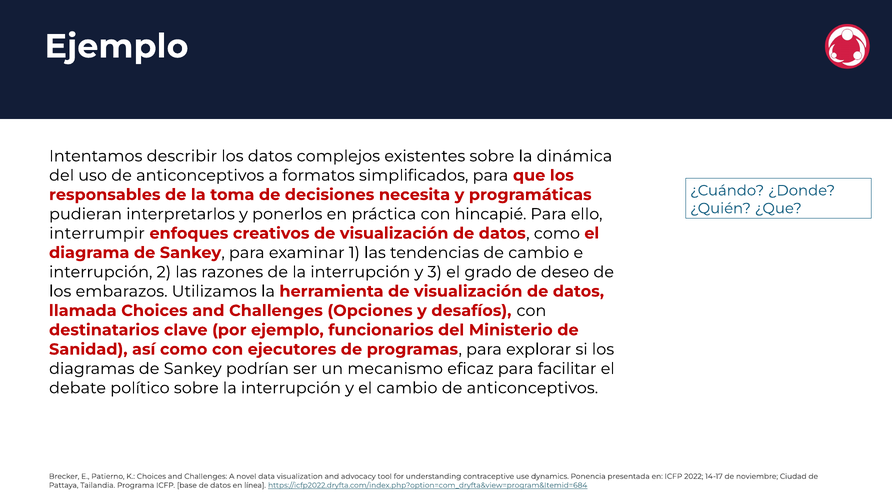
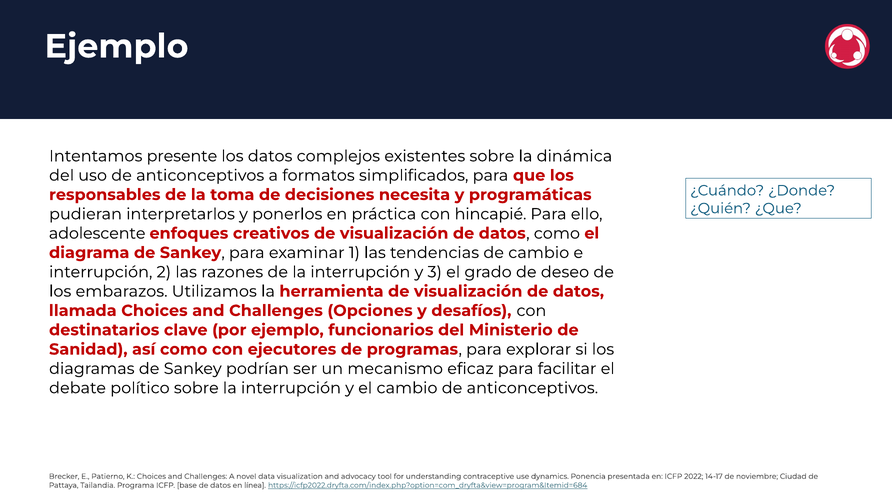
describir: describir -> presente
interrumpir: interrumpir -> adolescente
